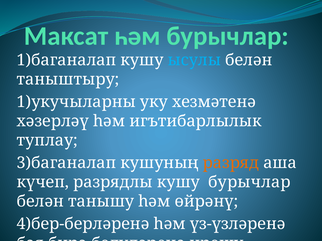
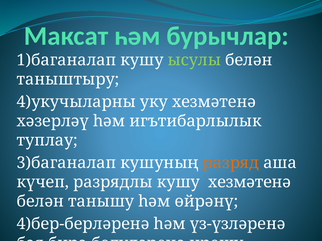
ысулы colour: light blue -> light green
1)укучыларны: 1)укучыларны -> 4)укучыларны
кушу бурычлар: бурычлар -> хезмәтенә
